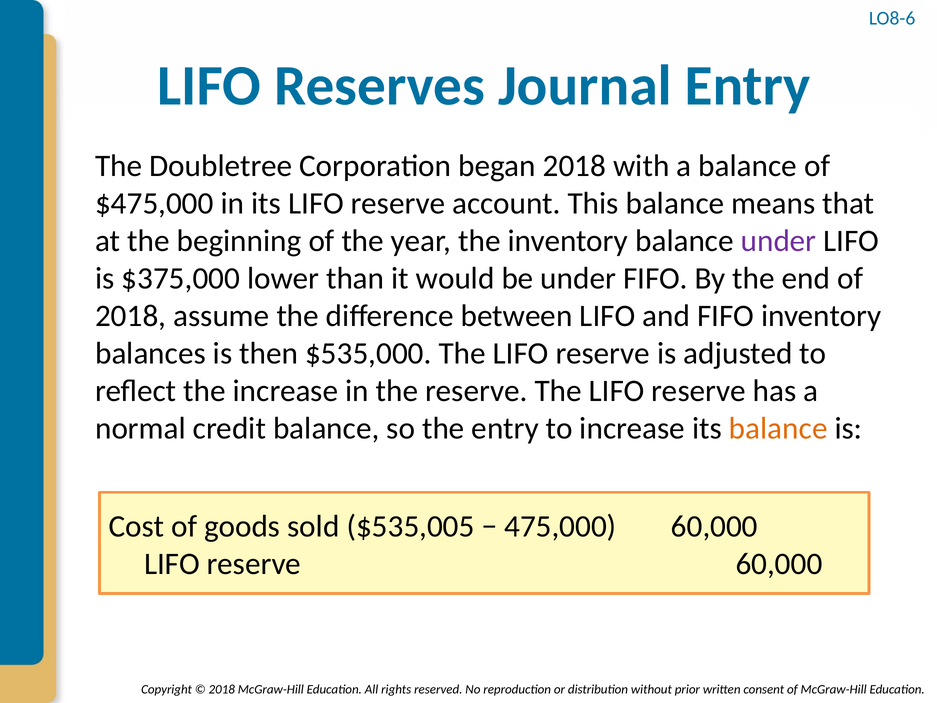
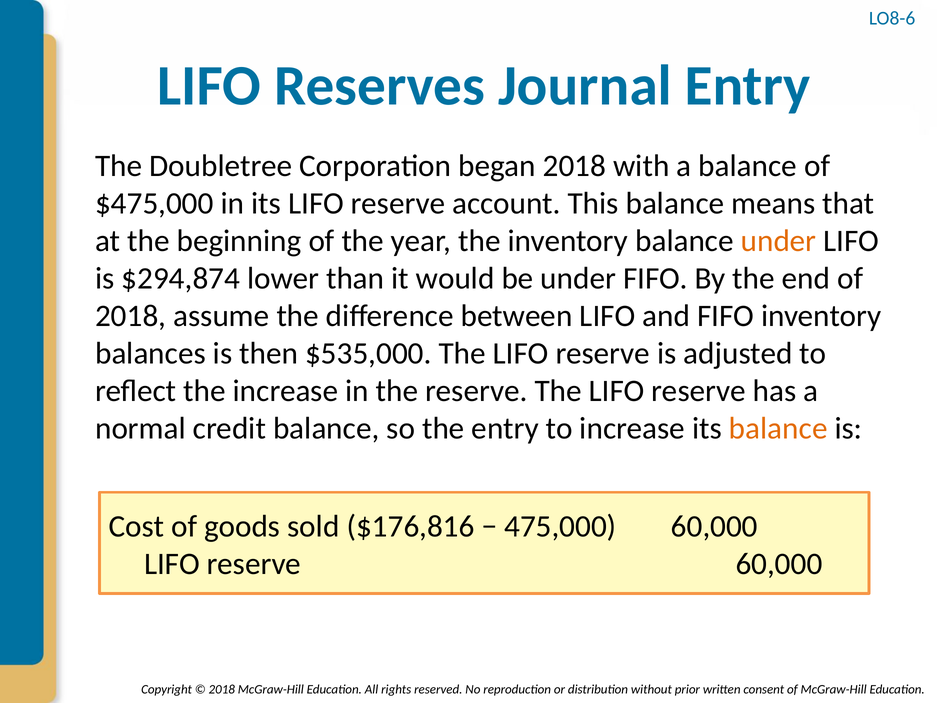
under at (779, 241) colour: purple -> orange
$375,000: $375,000 -> $294,874
$535,005: $535,005 -> $176,816
